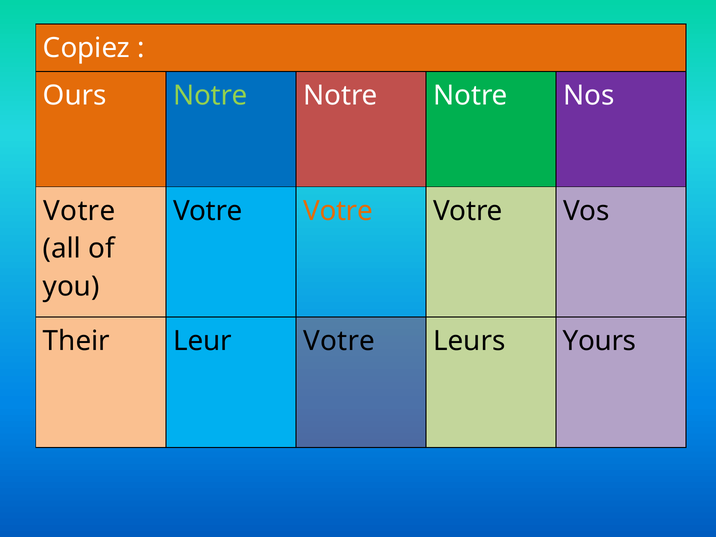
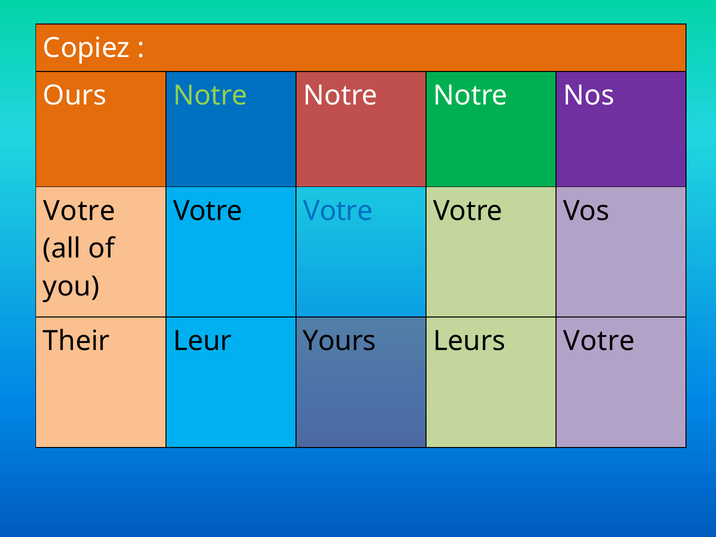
Votre at (338, 211) colour: orange -> blue
Leur Votre: Votre -> Yours
Leurs Yours: Yours -> Votre
